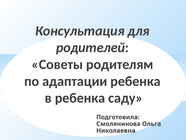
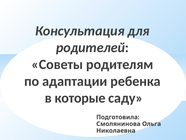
в ребенка: ребенка -> которые
